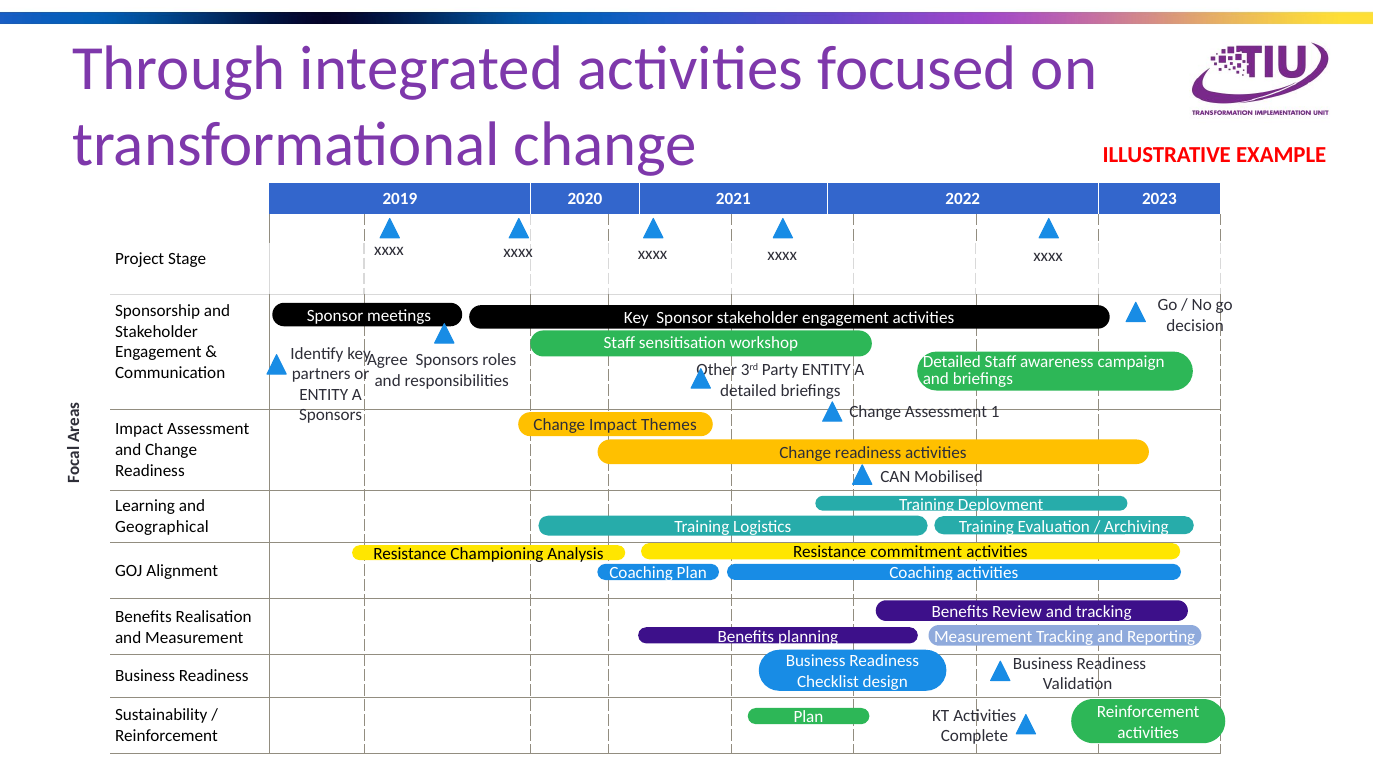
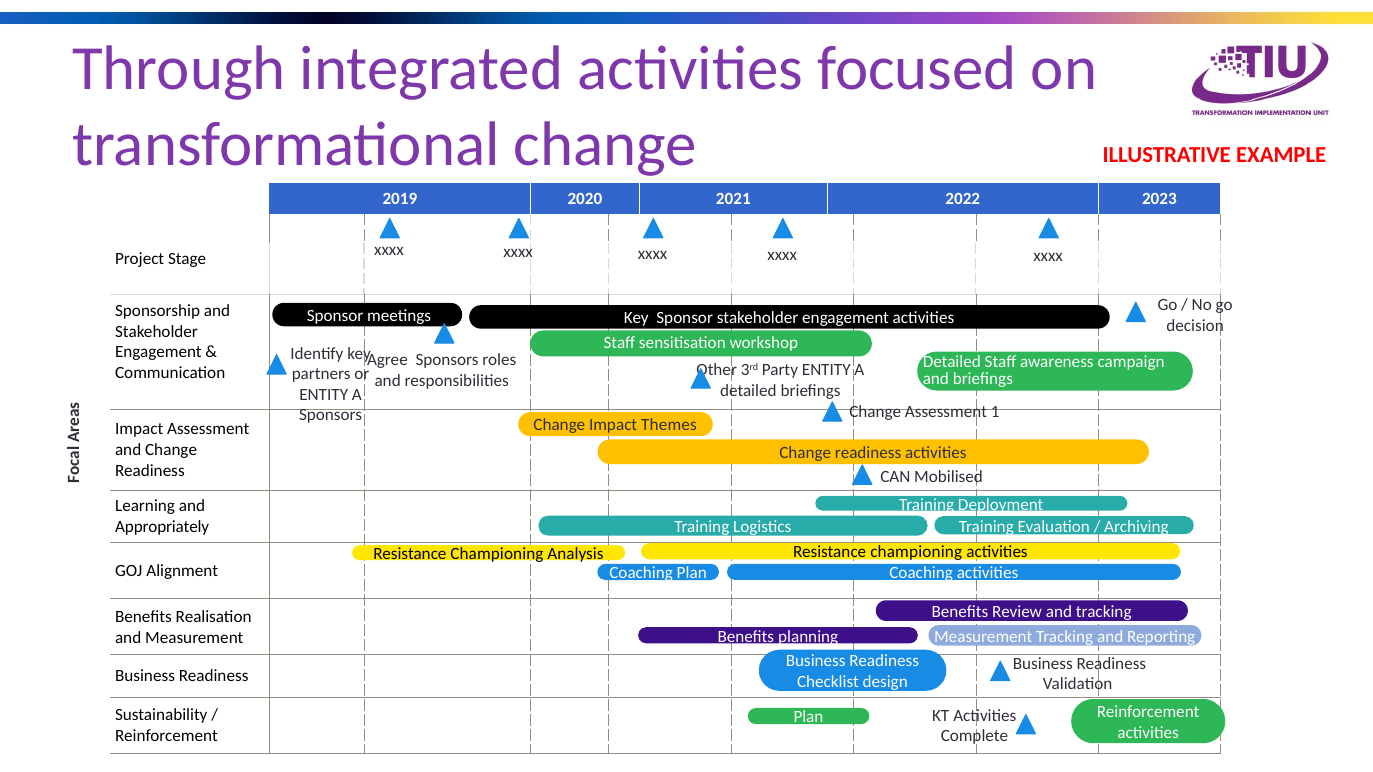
Geographical: Geographical -> Appropriately
commitment at (916, 553): commitment -> championing
